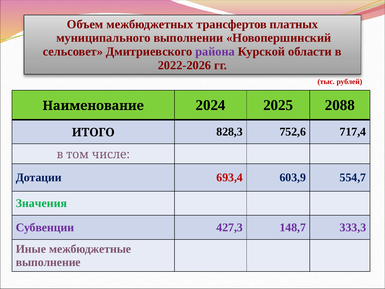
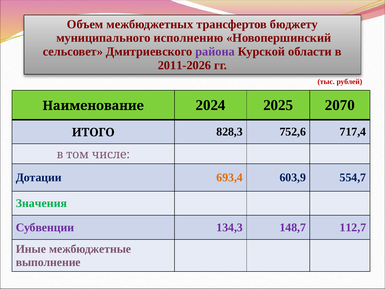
платных: платных -> бюджету
выполнении: выполнении -> исполнению
2022-2026: 2022-2026 -> 2011-2026
2088: 2088 -> 2070
693,4 colour: red -> orange
427,3: 427,3 -> 134,3
333,3: 333,3 -> 112,7
